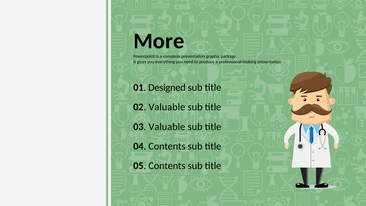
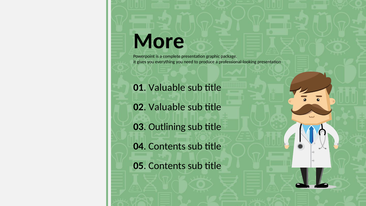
01 Designed: Designed -> Valuable
03 Valuable: Valuable -> Outlining
